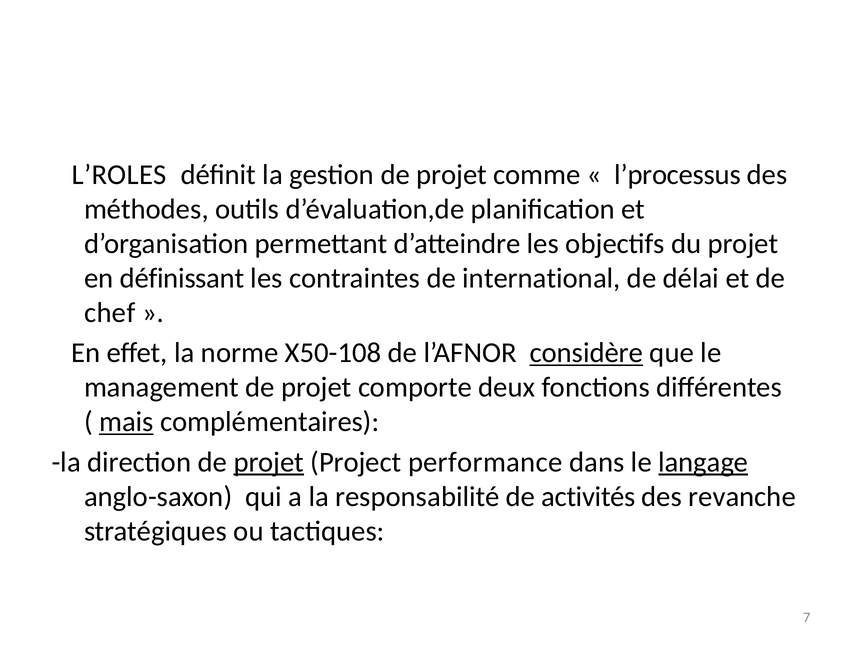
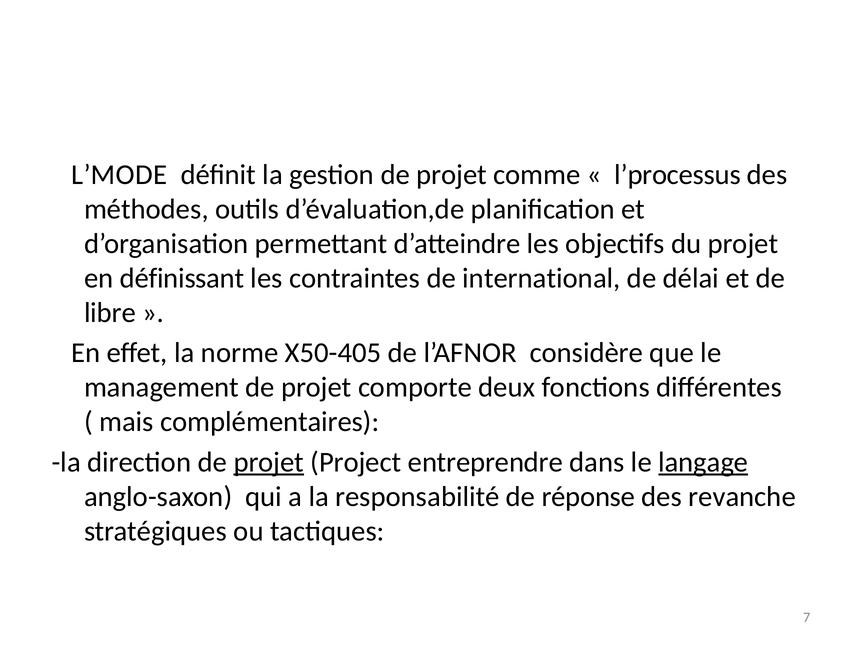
L’ROLES: L’ROLES -> L’MODE
chef: chef -> libre
X50-108: X50-108 -> X50-405
considère underline: present -> none
mais underline: present -> none
performance: performance -> entreprendre
activités: activités -> réponse
